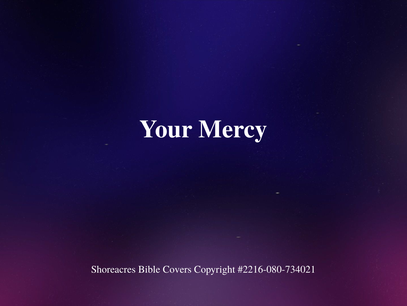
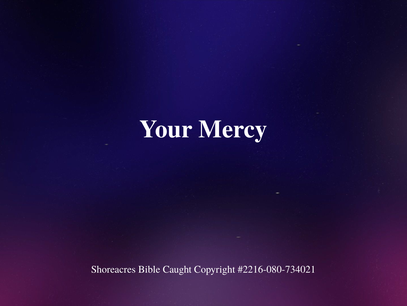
Covers: Covers -> Caught
